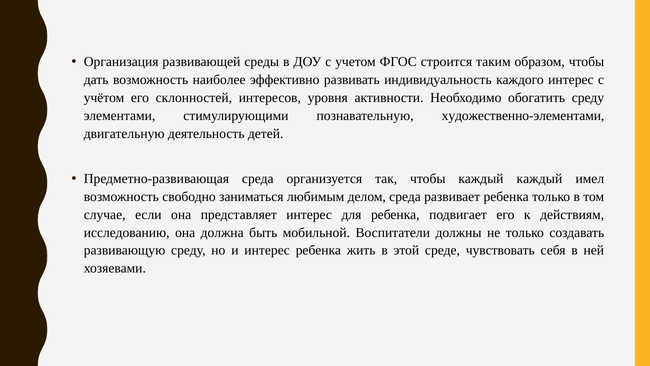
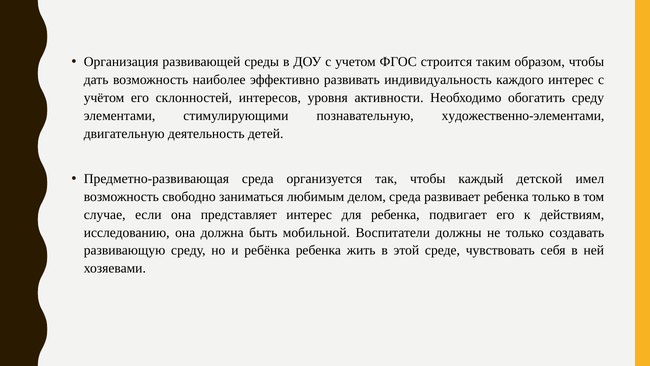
каждый каждый: каждый -> детской
и интерес: интерес -> ребёнка
